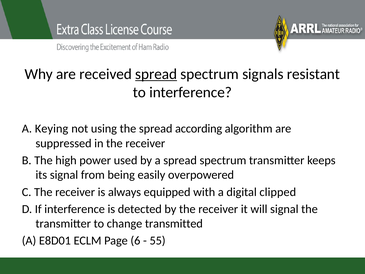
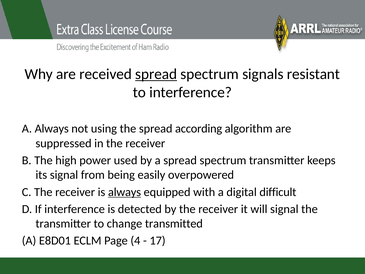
A Keying: Keying -> Always
always at (125, 192) underline: none -> present
clipped: clipped -> difficult
6: 6 -> 4
55: 55 -> 17
